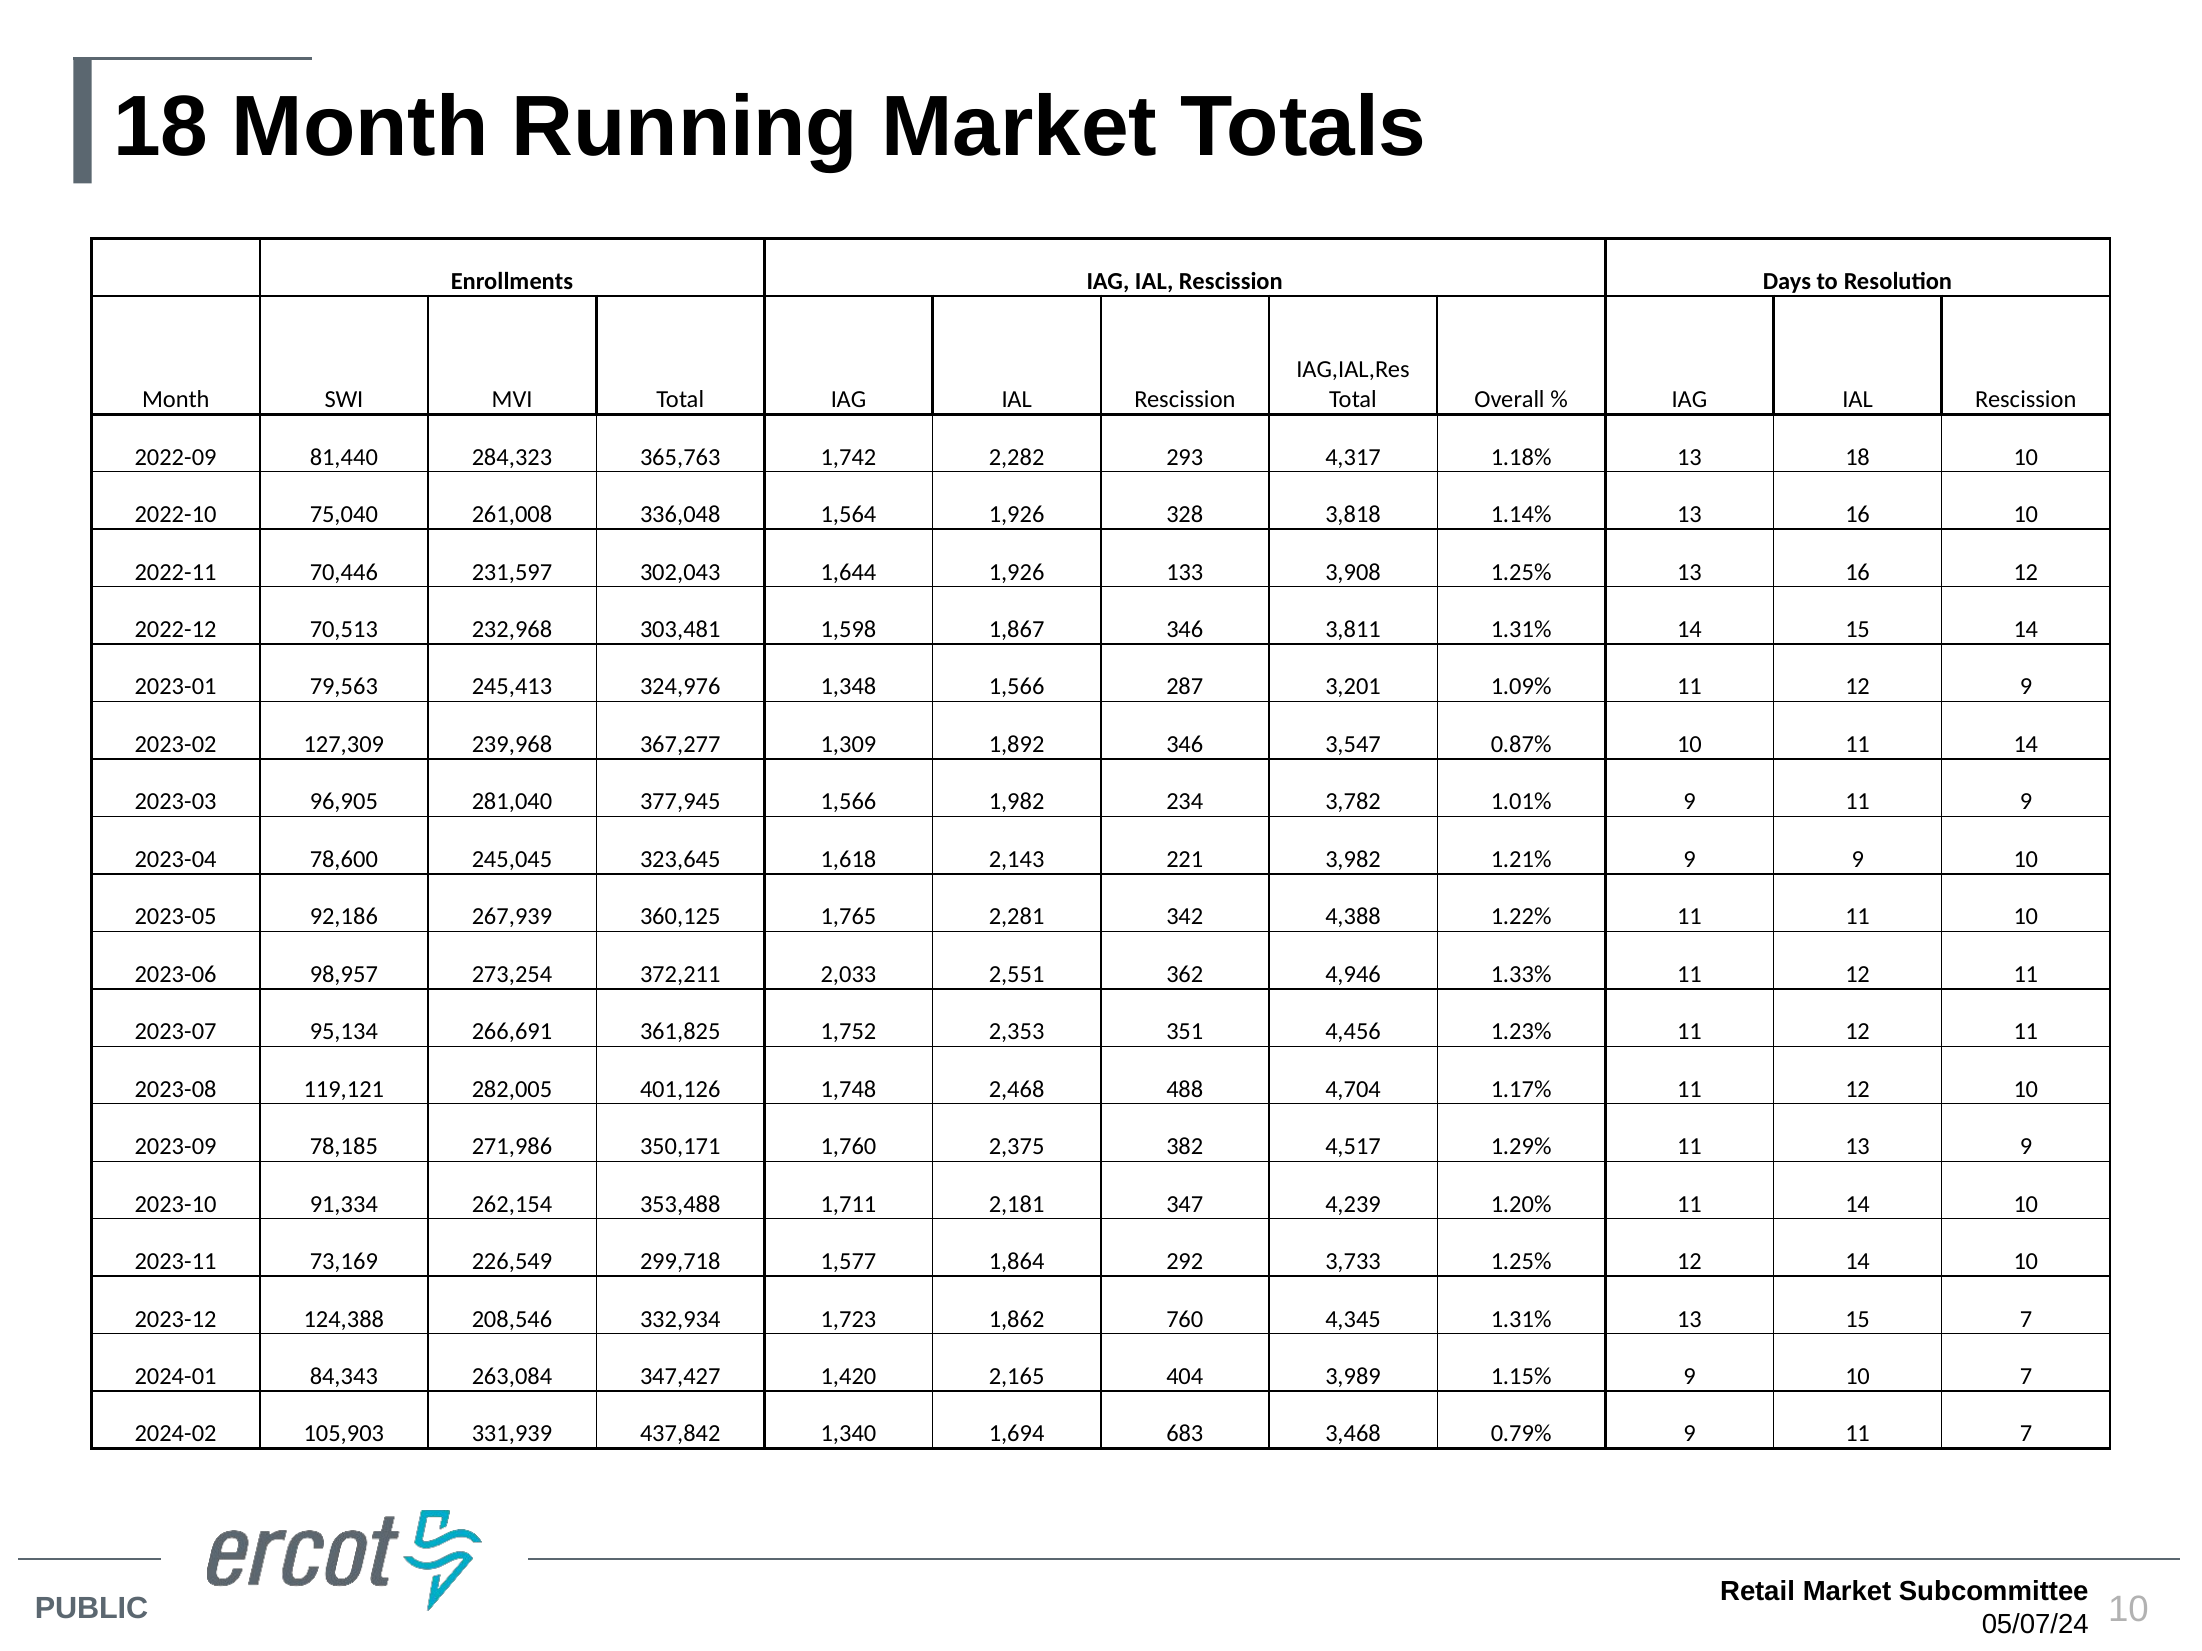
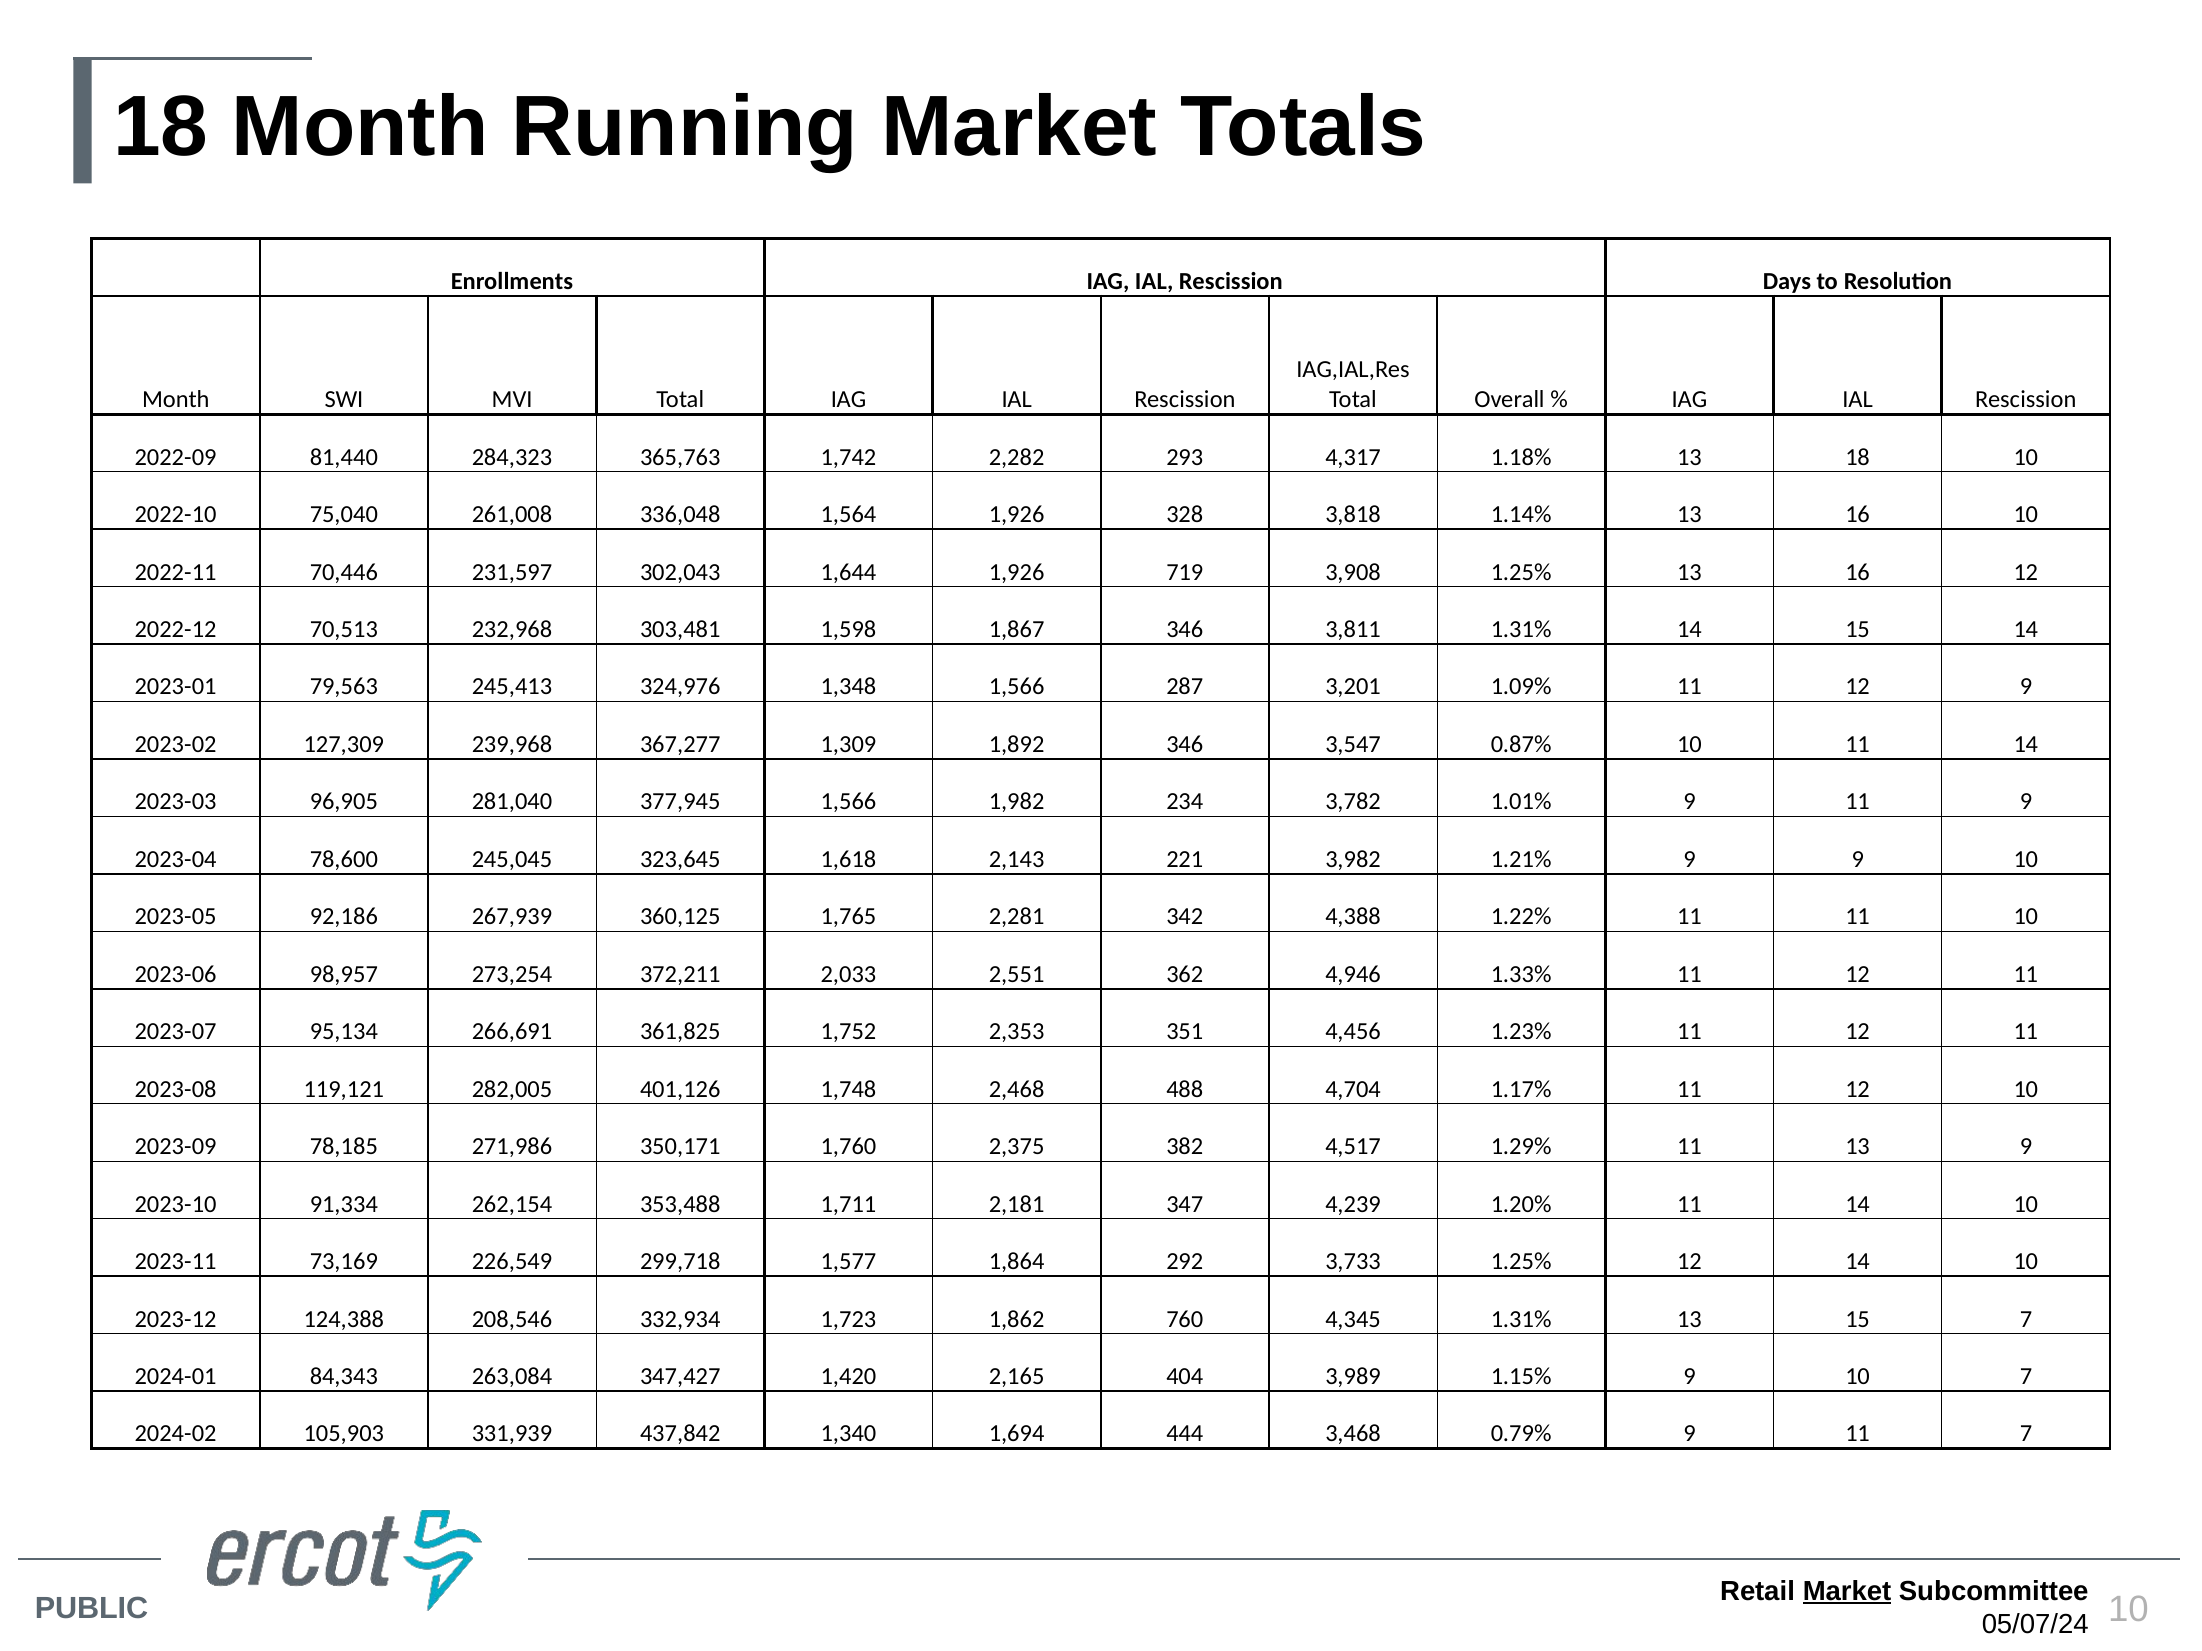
133: 133 -> 719
683: 683 -> 444
Market at (1847, 1592) underline: none -> present
